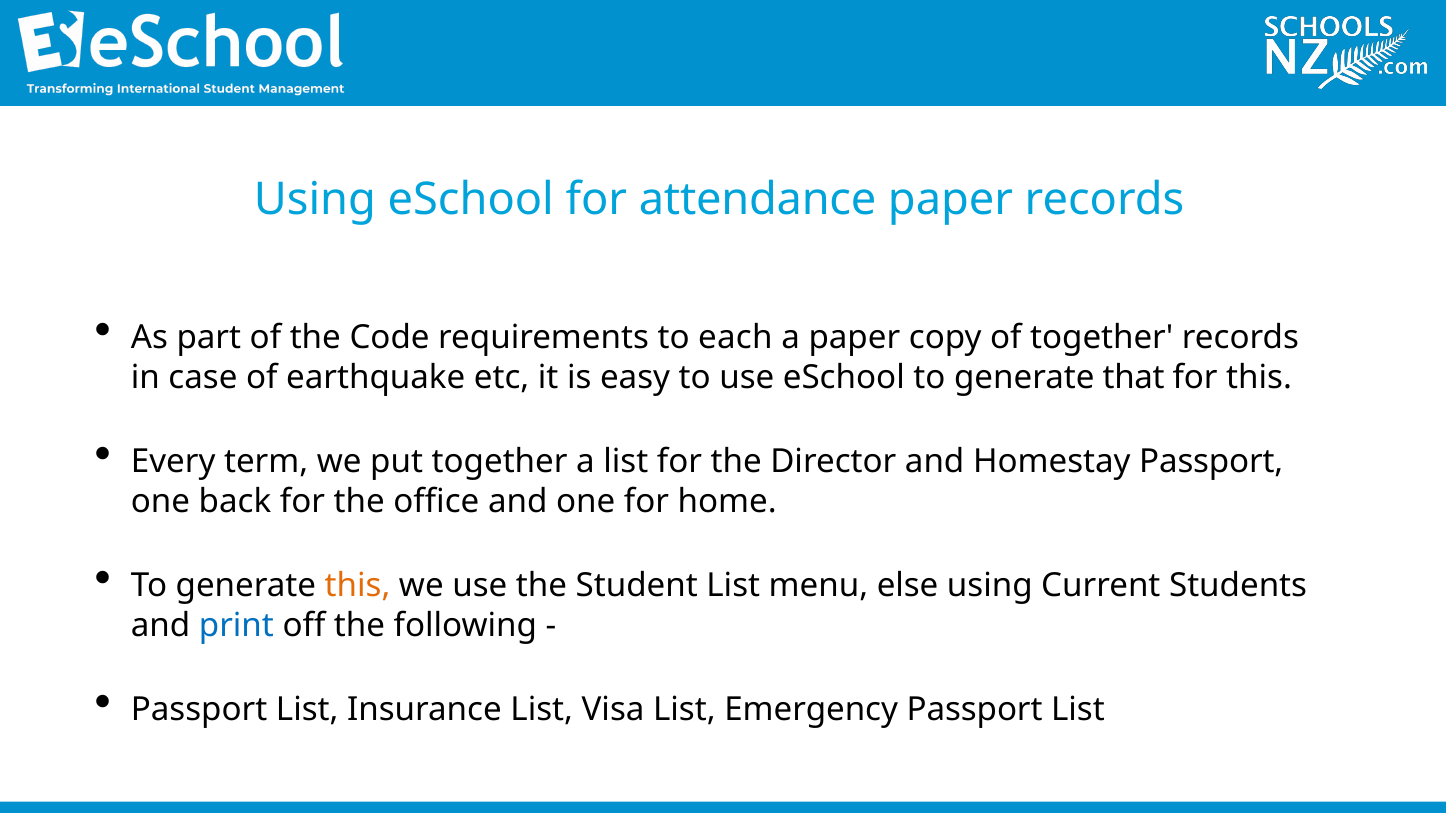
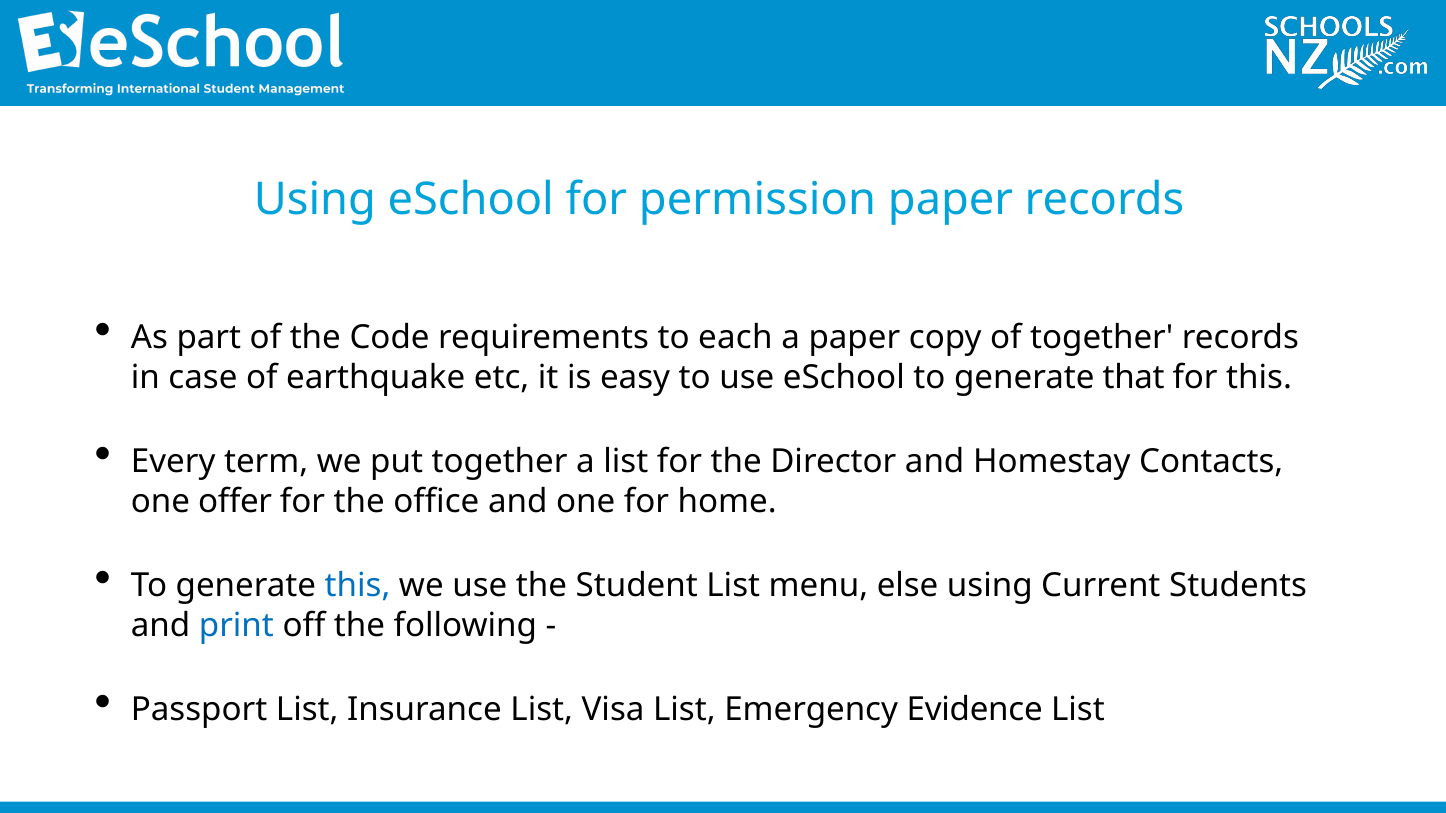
attendance: attendance -> permission
Homestay Passport: Passport -> Contacts
back: back -> offer
this at (358, 586) colour: orange -> blue
Emergency Passport: Passport -> Evidence
